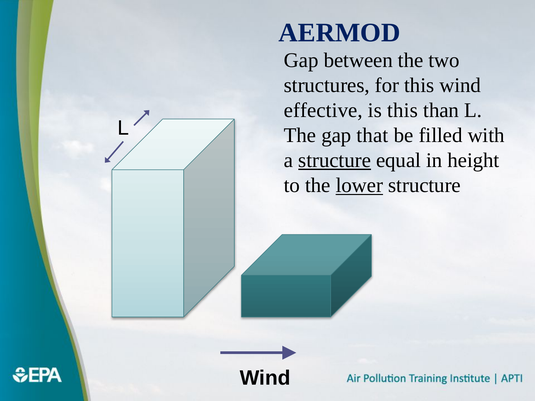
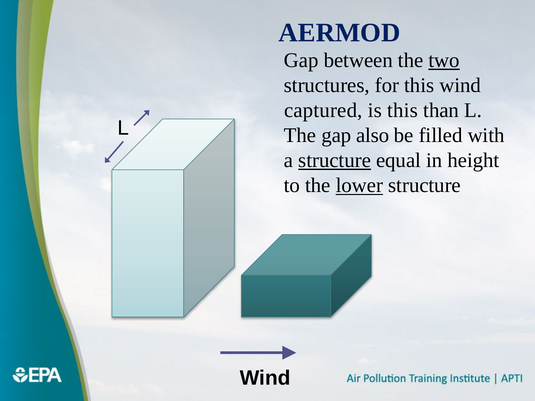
two underline: none -> present
effective: effective -> captured
that: that -> also
